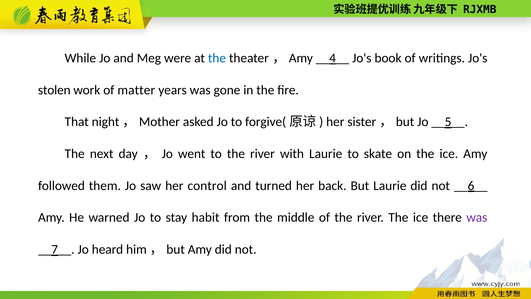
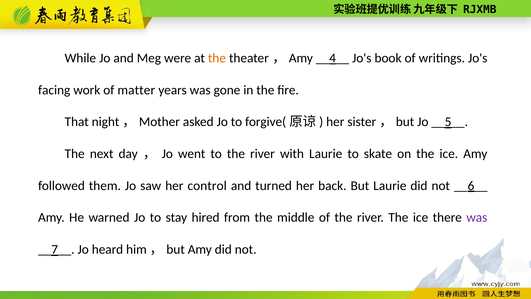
the at (217, 58) colour: blue -> orange
stolen: stolen -> facing
habit: habit -> hired
